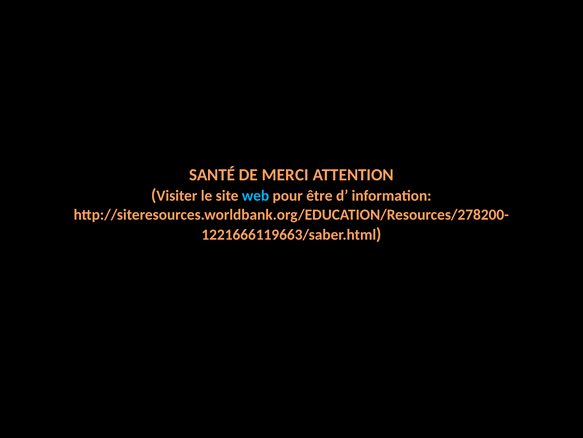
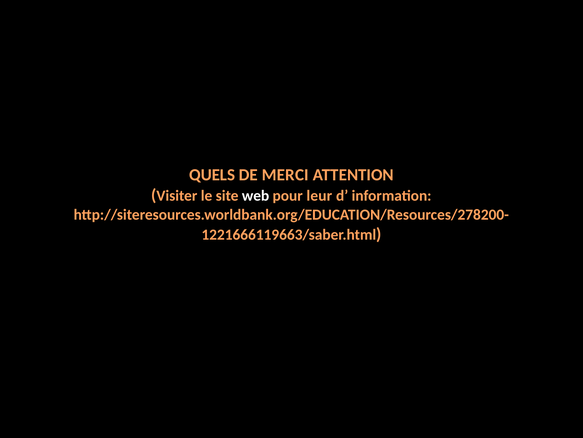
SANTÉ: SANTÉ -> QUELS
web colour: light blue -> white
être: être -> leur
